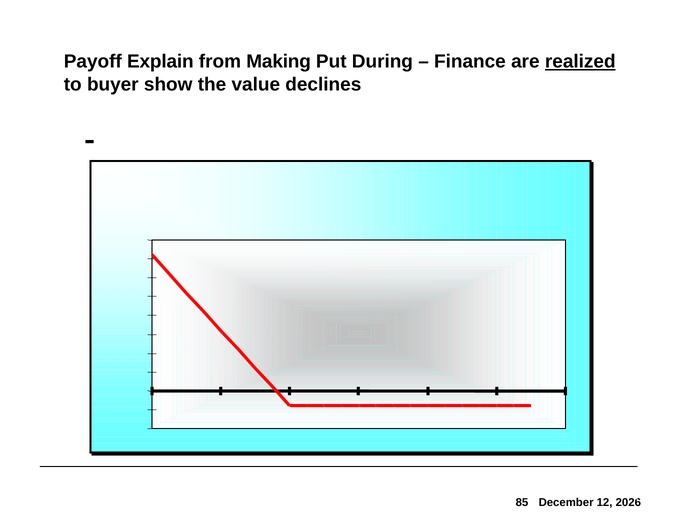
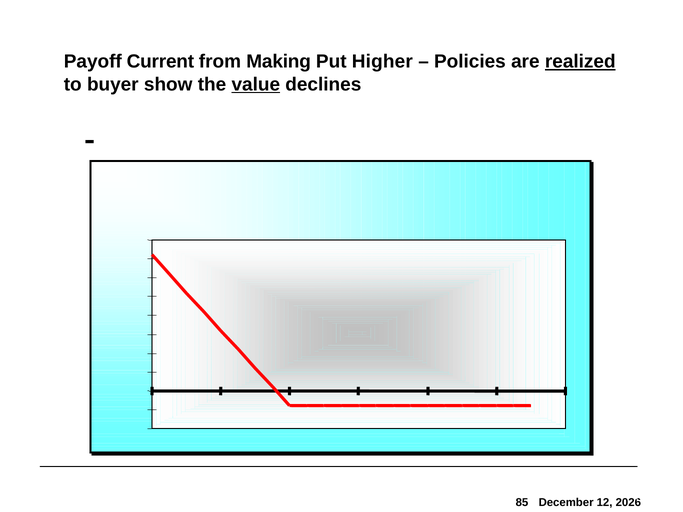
Explain: Explain -> Current
During: During -> Higher
Finance: Finance -> Policies
value underline: none -> present
